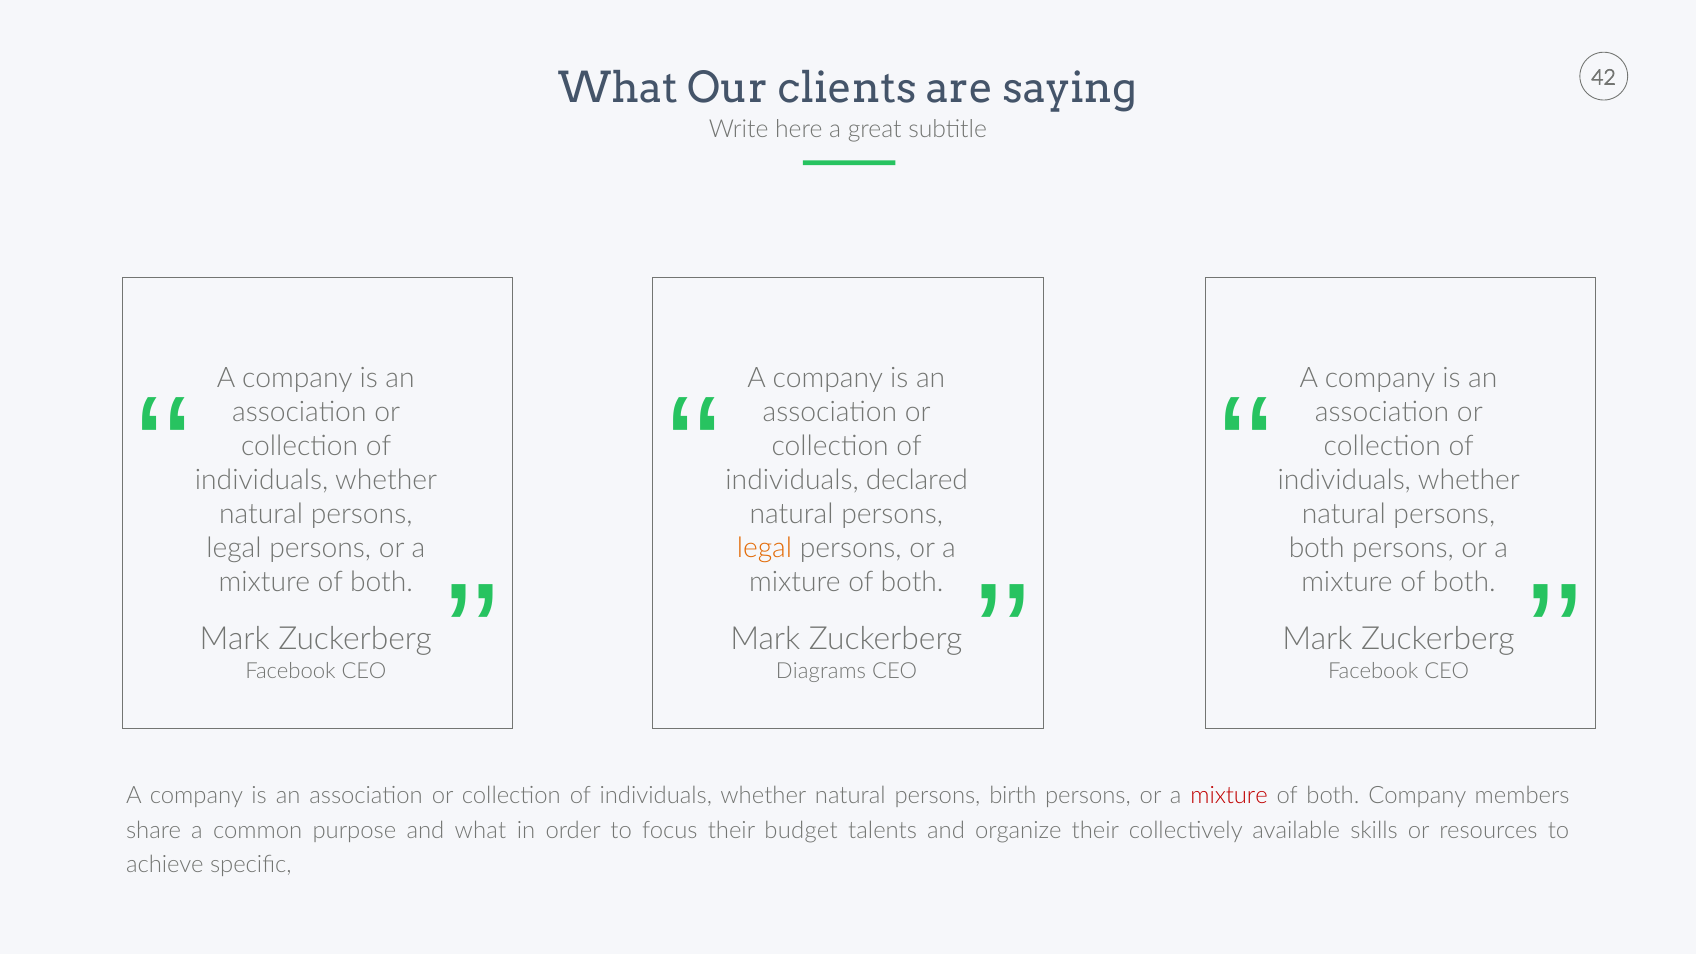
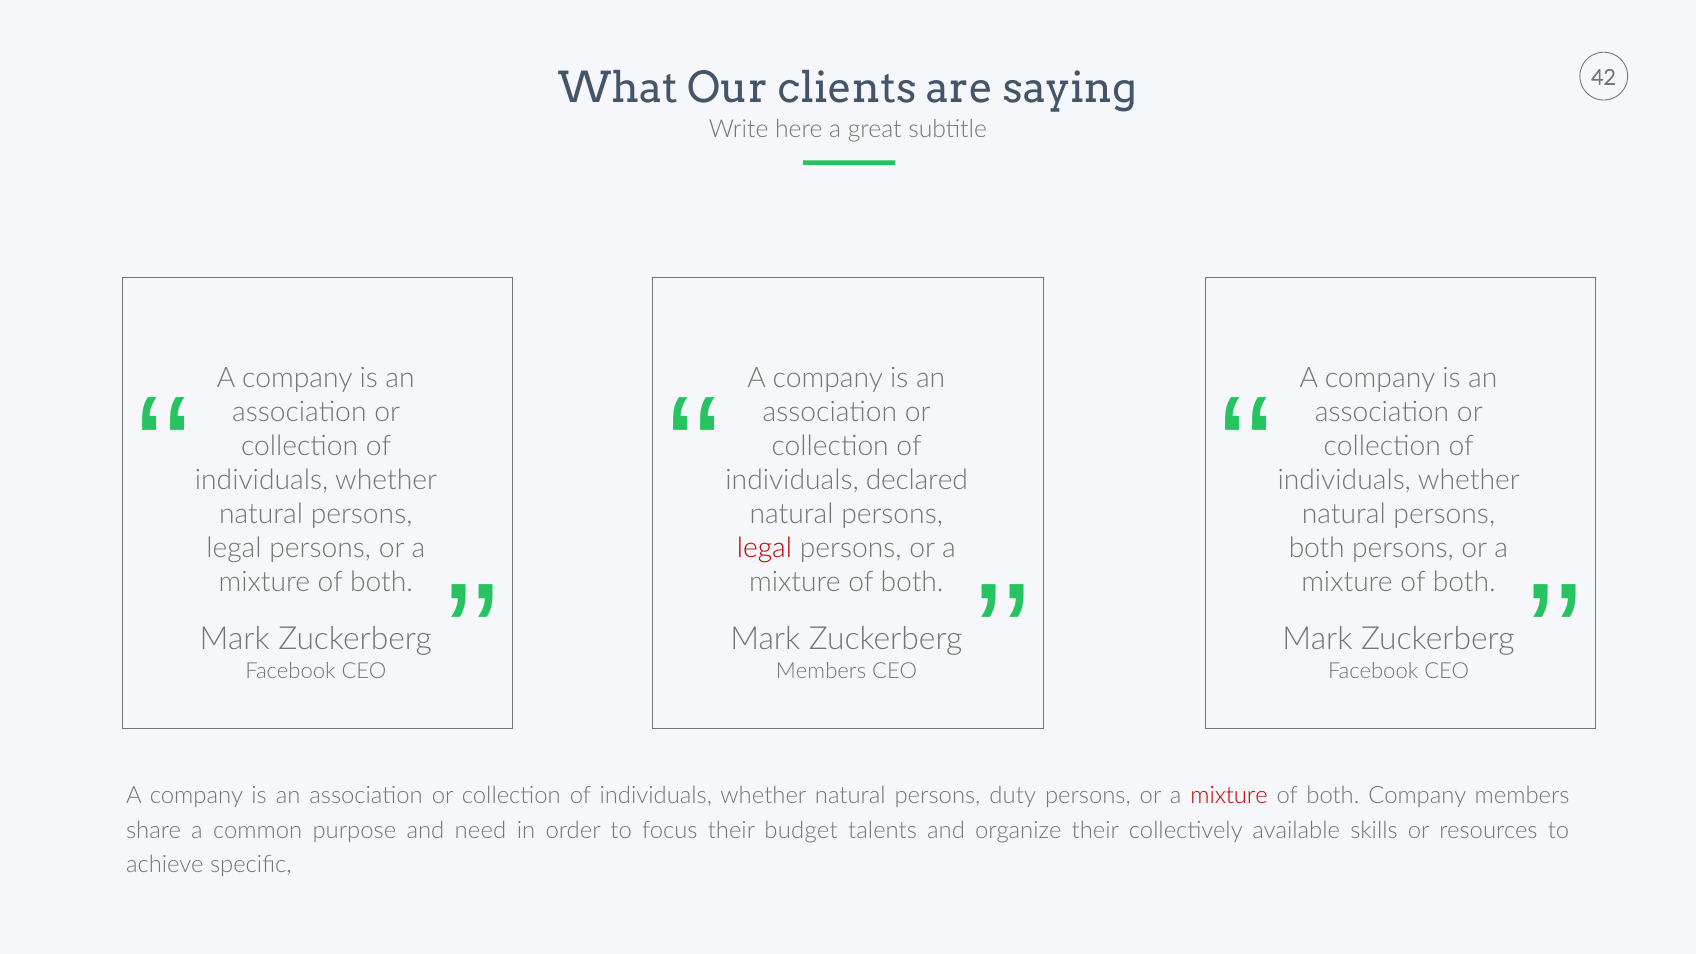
legal at (765, 548) colour: orange -> red
Diagrams at (821, 671): Diagrams -> Members
birth: birth -> duty
and what: what -> need
